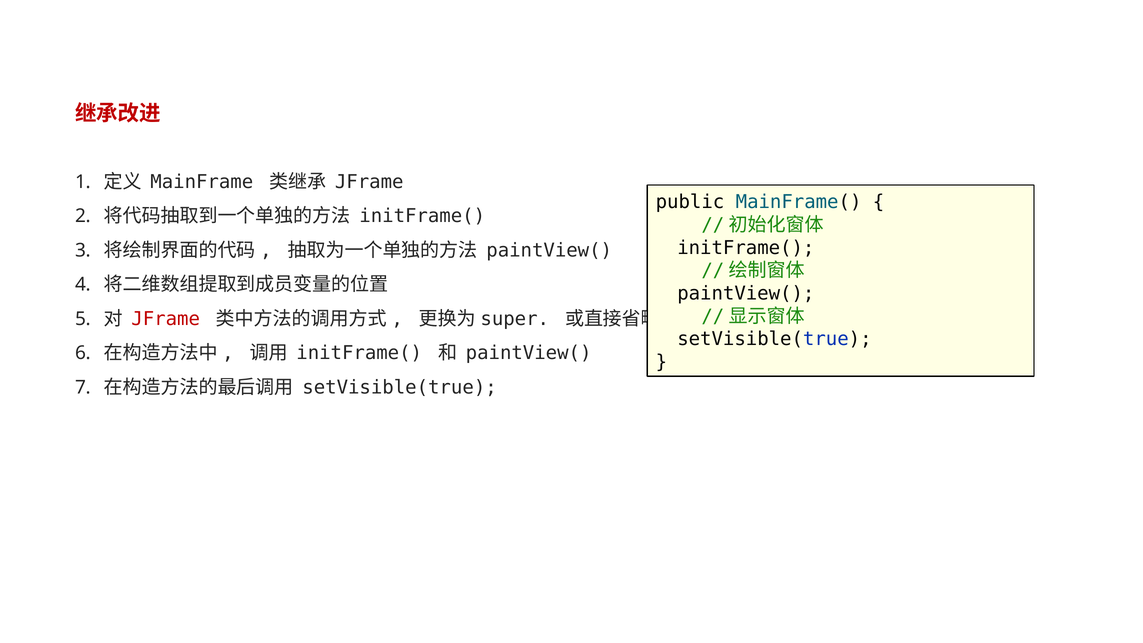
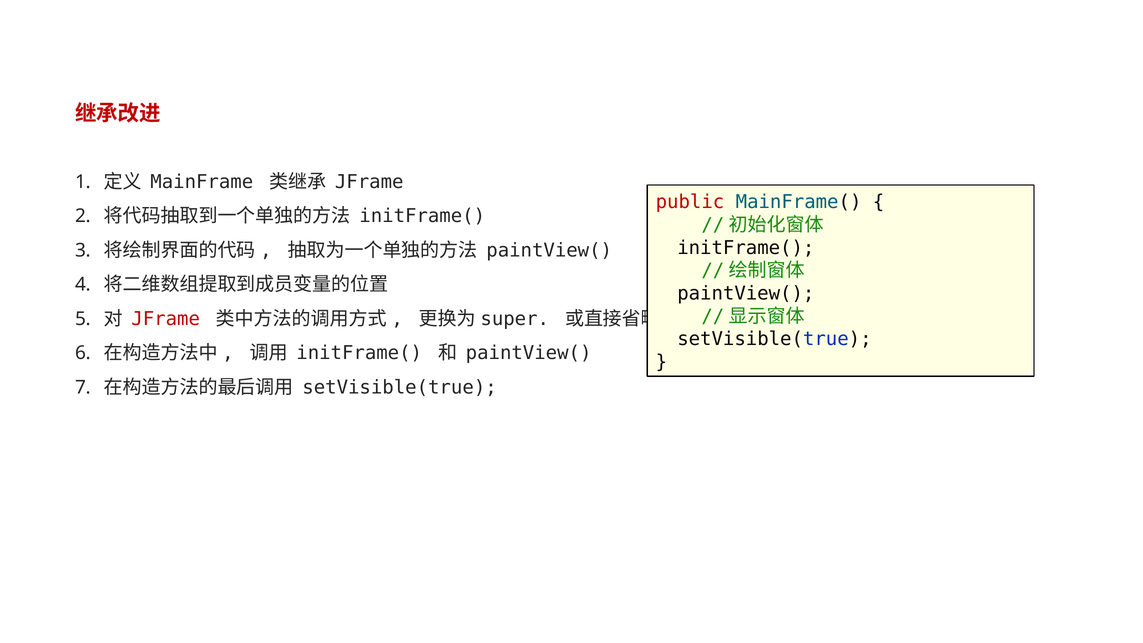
public colour: black -> red
